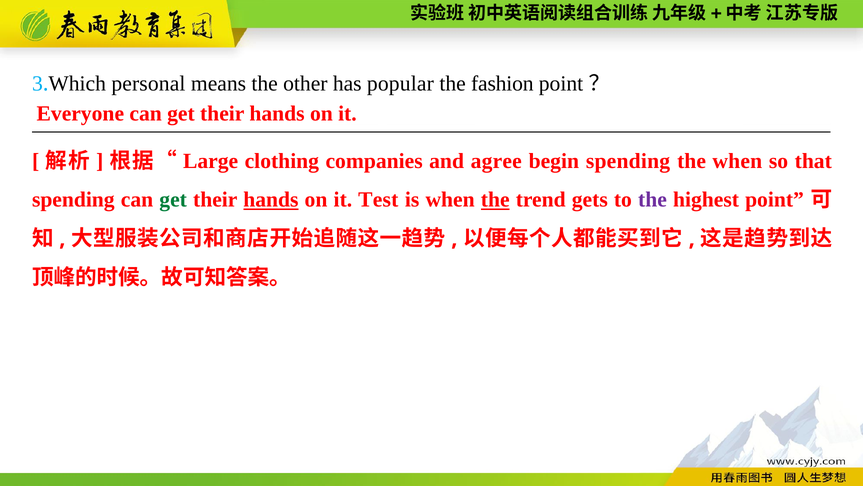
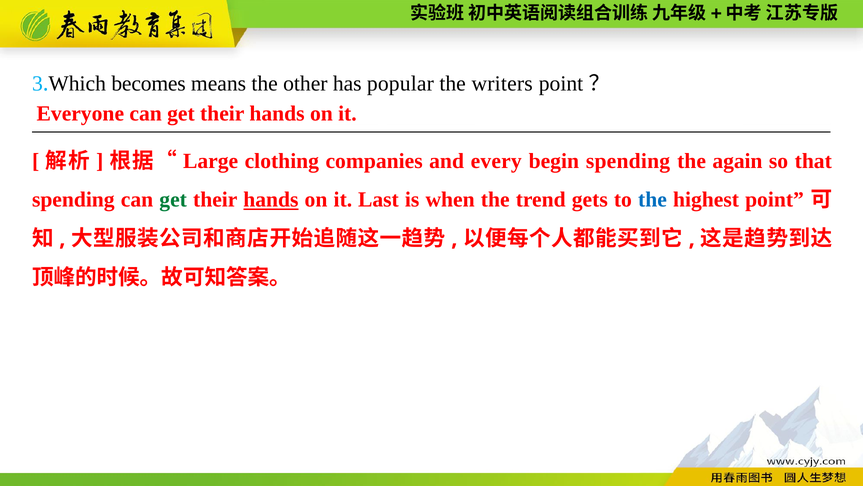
personal: personal -> becomes
fashion: fashion -> writers
agree: agree -> every
the when: when -> again
Test: Test -> Last
the at (495, 200) underline: present -> none
the at (652, 200) colour: purple -> blue
